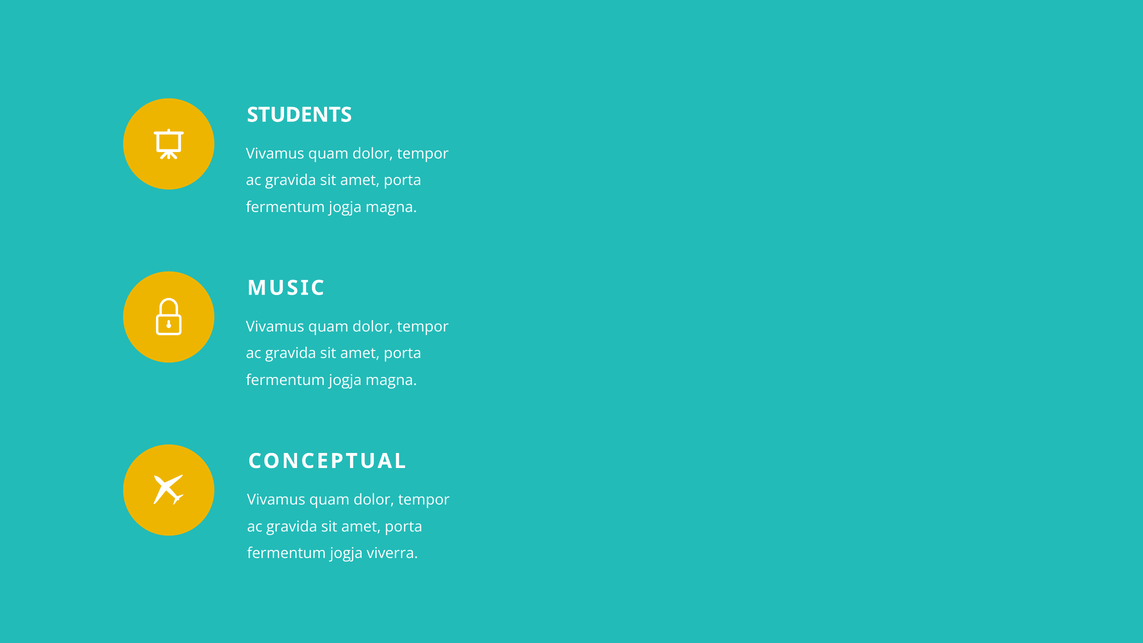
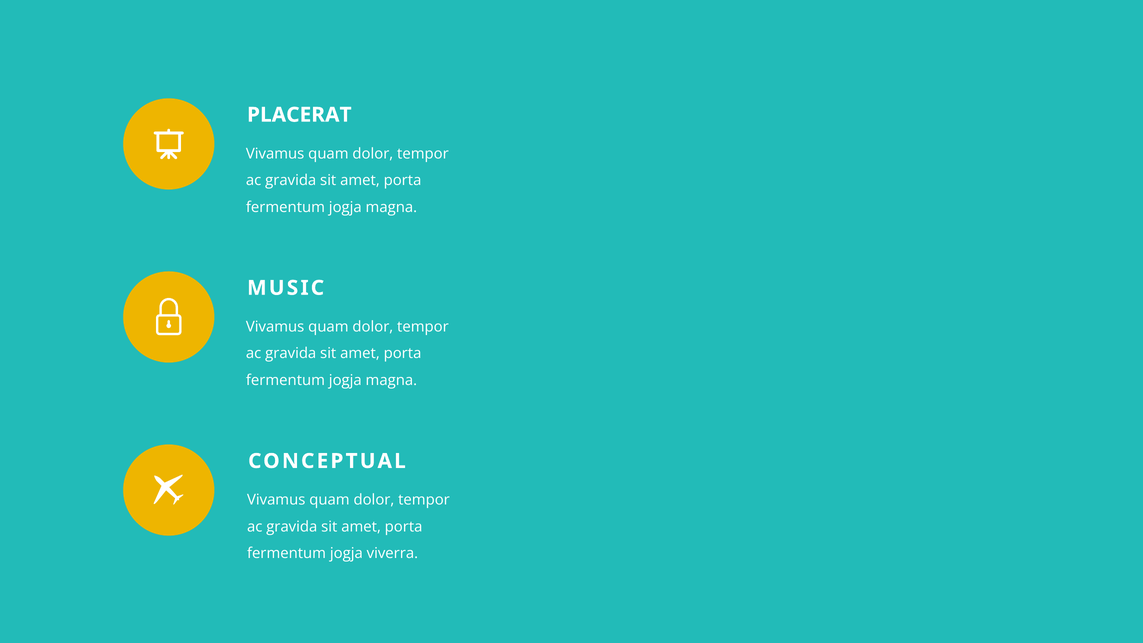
STUDENTS: STUDENTS -> PLACERAT
